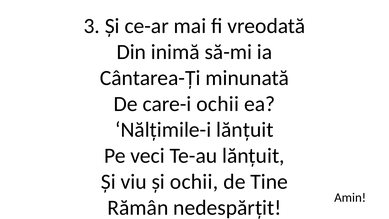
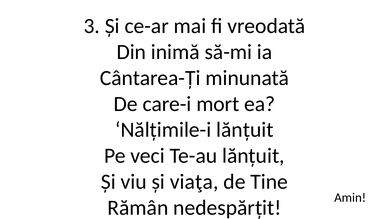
care-i ochii: ochii -> mort
și ochii: ochii -> viaţa
